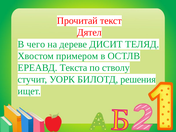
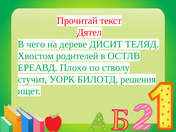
примером: примером -> родителей
Текста: Текста -> Плохо
